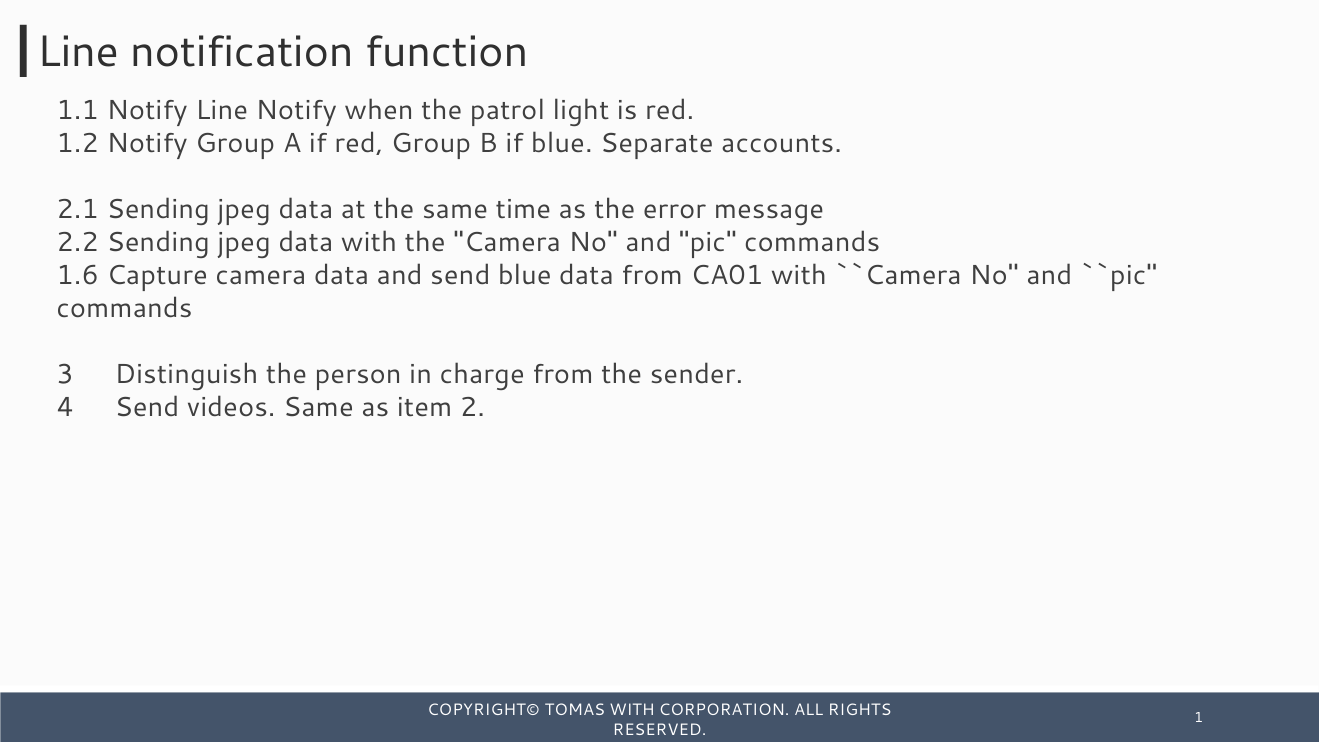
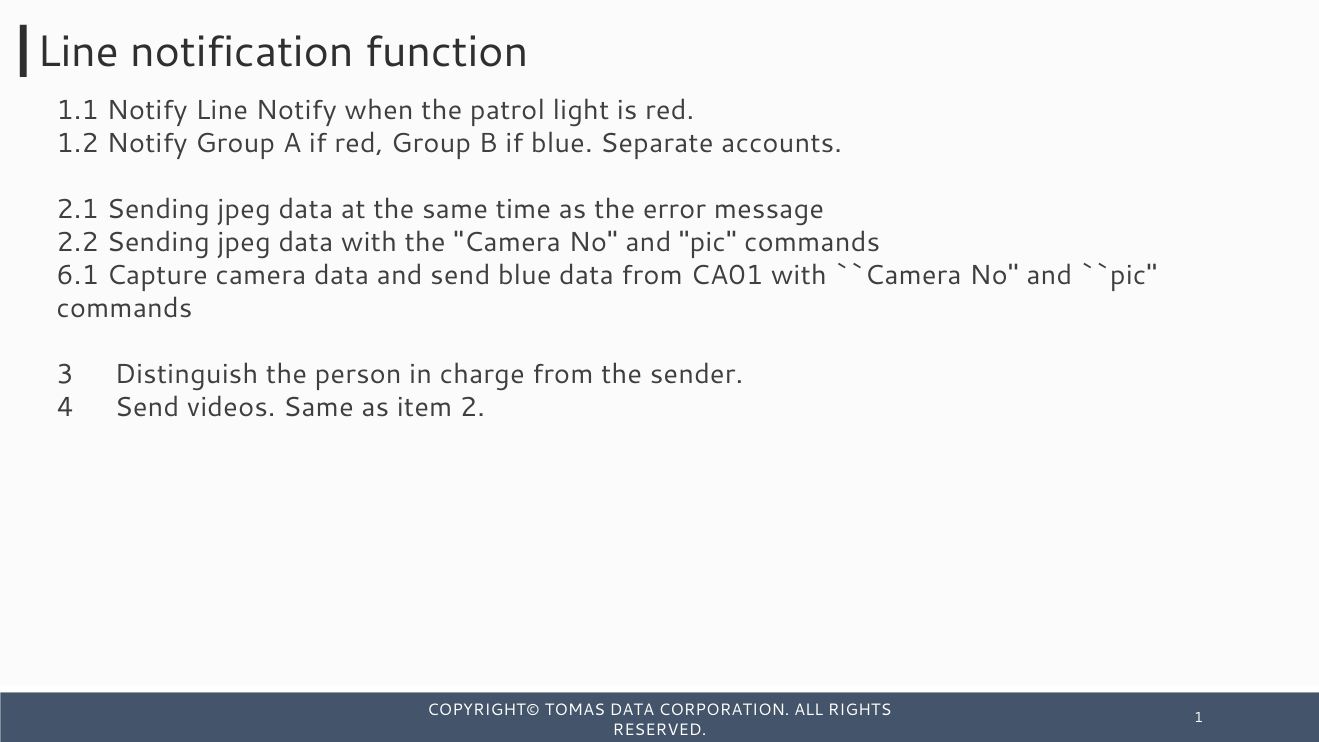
1.6: 1.6 -> 6.1
TOMAS WITH: WITH -> DATA
